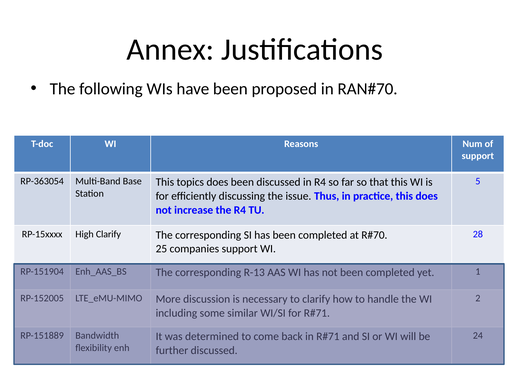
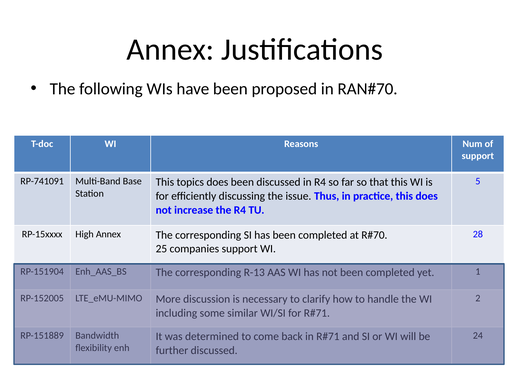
RP-363054: RP-363054 -> RP-741091
High Clarify: Clarify -> Annex
